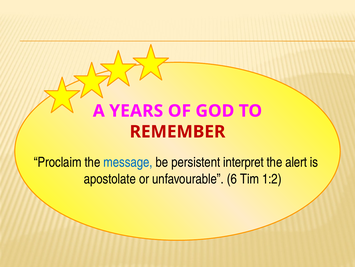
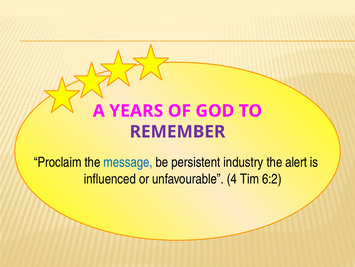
REMEMBER colour: red -> purple
interpret: interpret -> industry
apostolate: apostolate -> influenced
6: 6 -> 4
1:2: 1:2 -> 6:2
